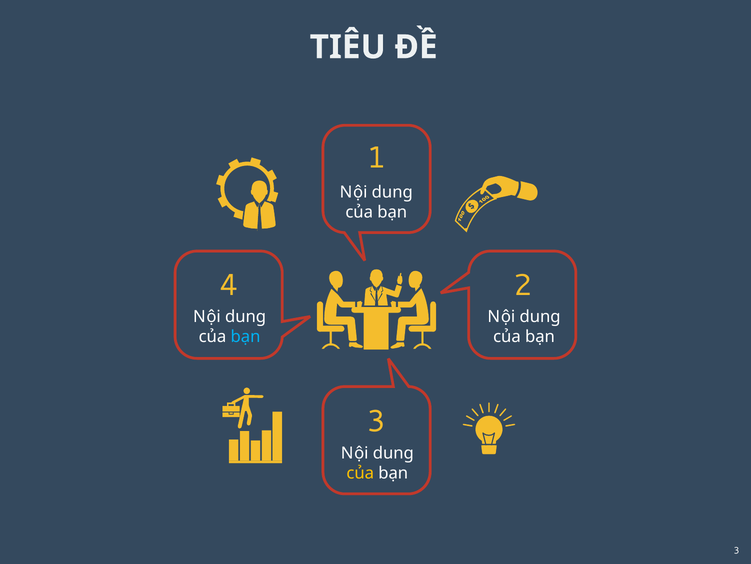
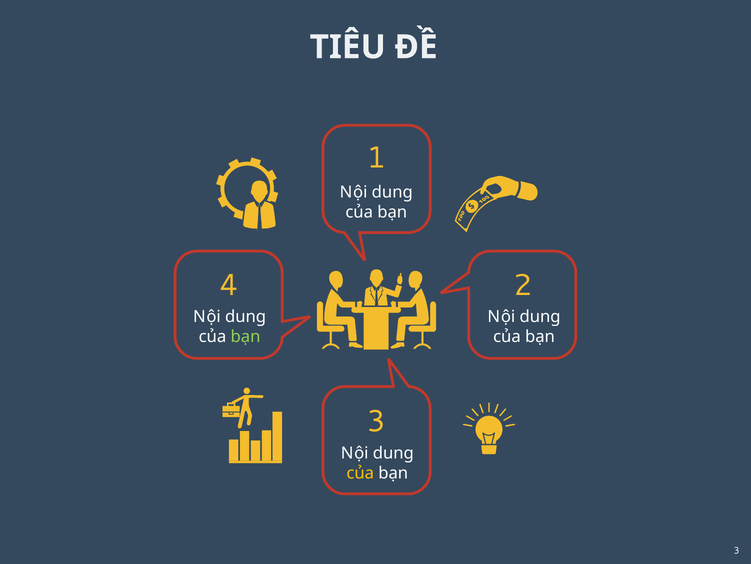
bạn at (246, 336) colour: light blue -> light green
